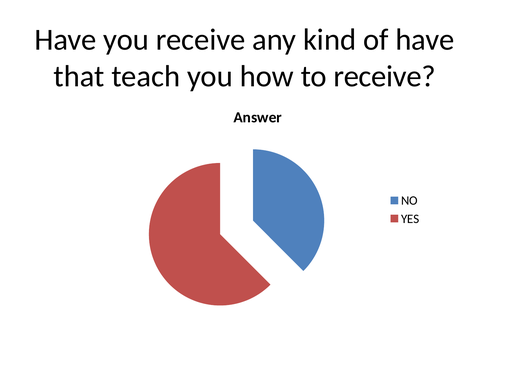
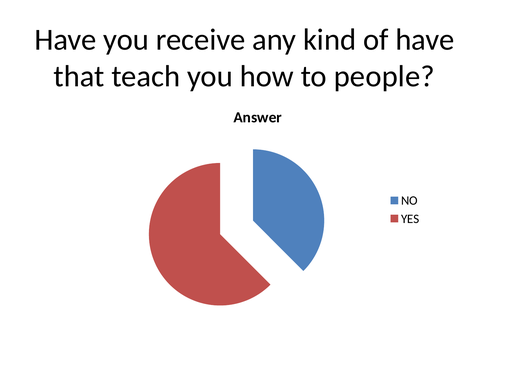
to receive: receive -> people
